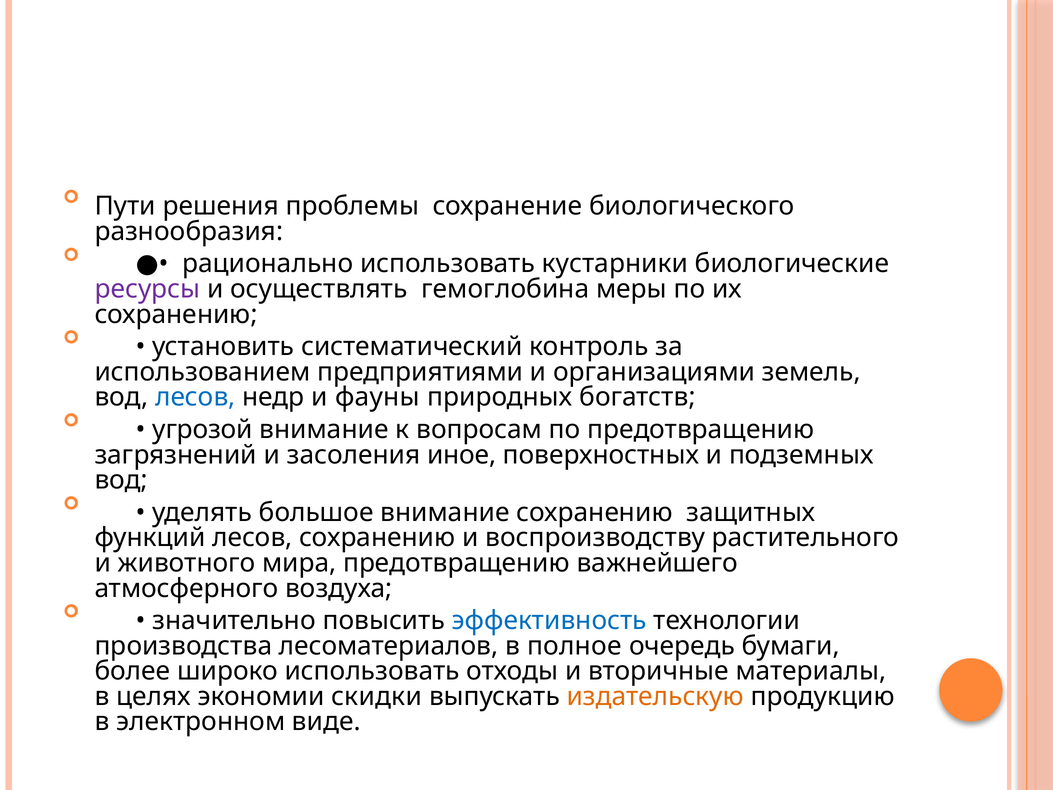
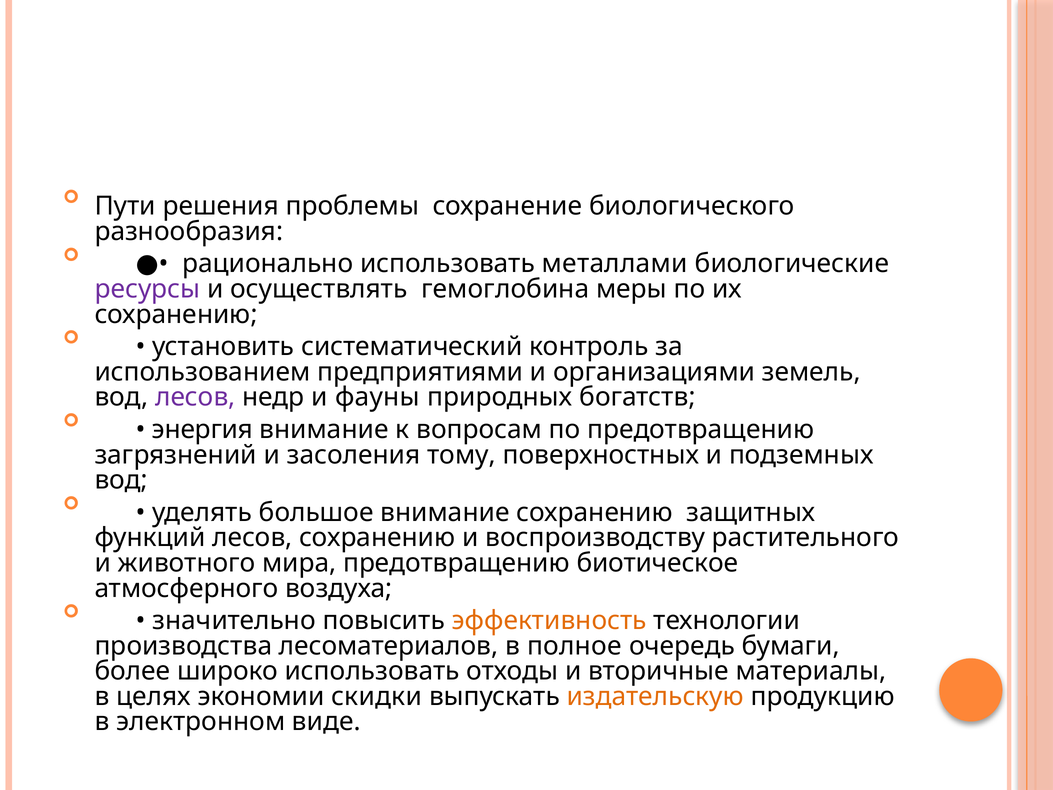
кустарники: кустарники -> металлами
лесов at (195, 397) colour: blue -> purple
угрозой: угрозой -> энергия
иное: иное -> тому
важнейшего: важнейшего -> биотическое
эффективность colour: blue -> orange
